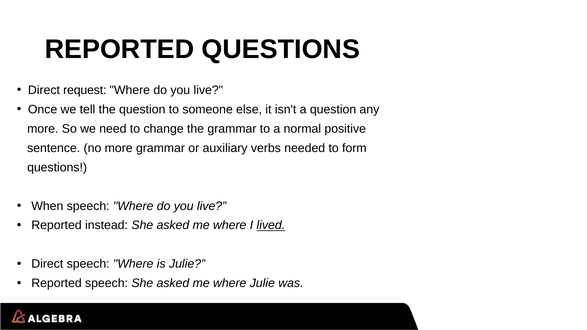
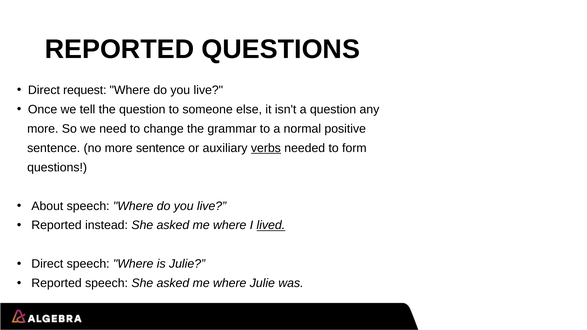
more grammar: grammar -> sentence
verbs underline: none -> present
When: When -> About
